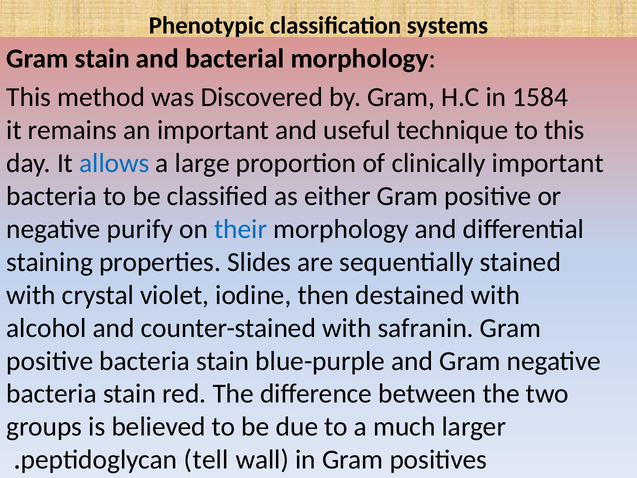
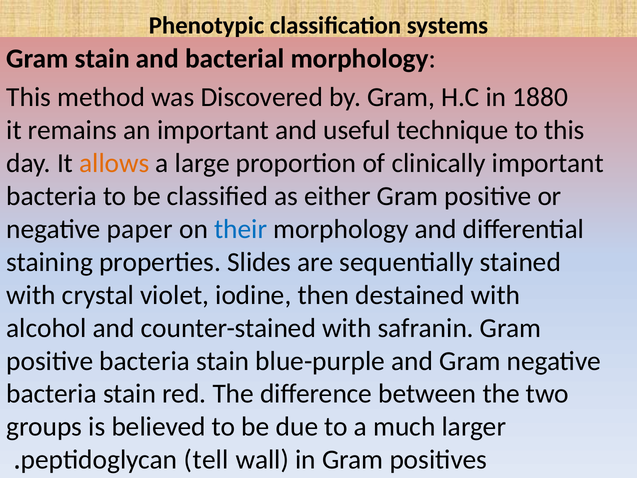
1584: 1584 -> 1880
allows colour: blue -> orange
purify: purify -> paper
